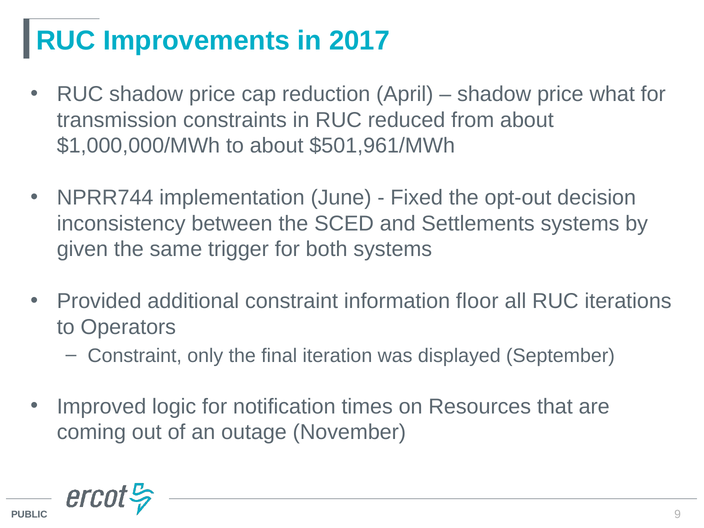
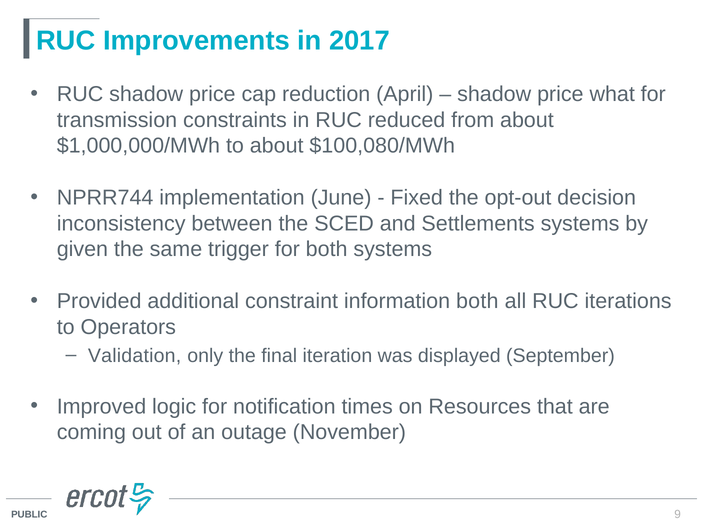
$501,961/MWh: $501,961/MWh -> $100,080/MWh
information floor: floor -> both
Constraint at (135, 356): Constraint -> Validation
